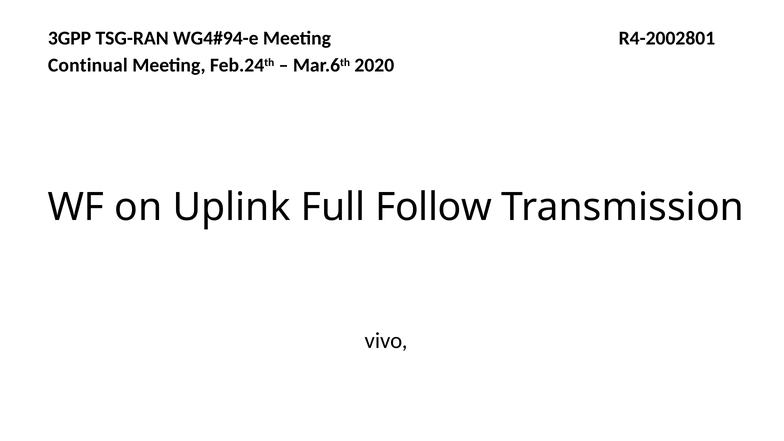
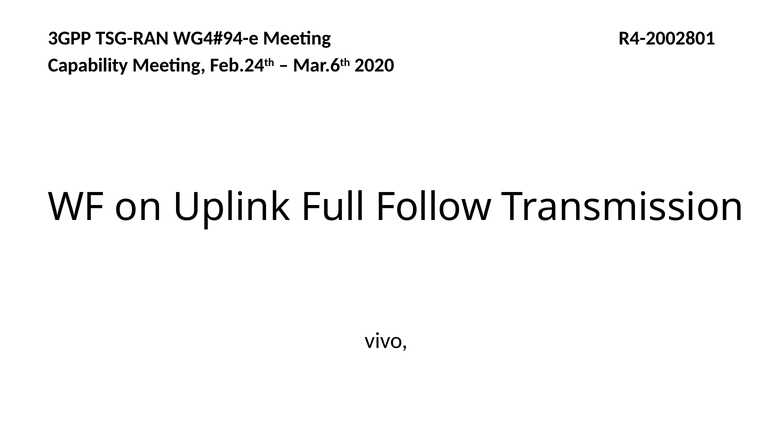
Continual: Continual -> Capability
